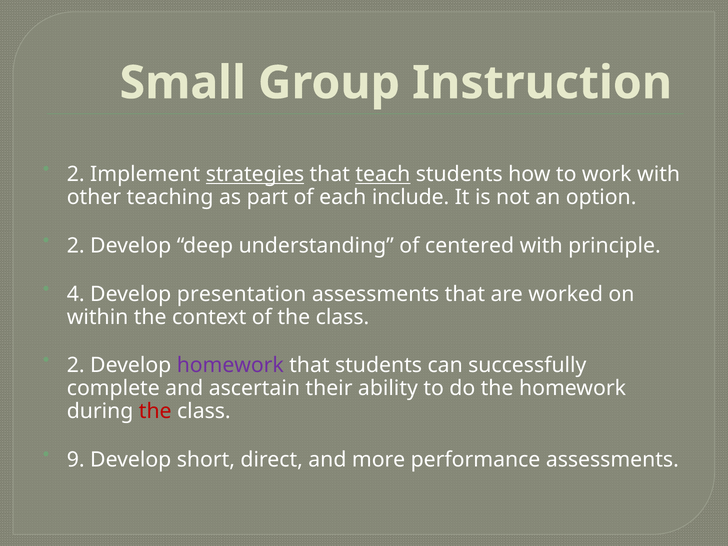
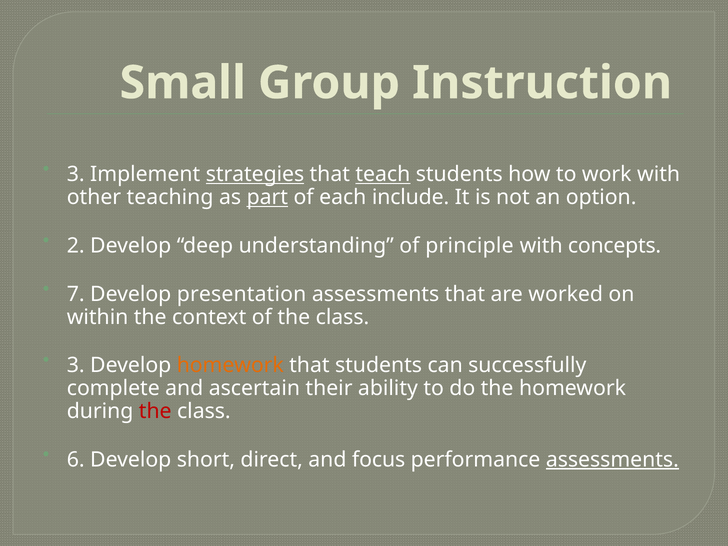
2 at (76, 174): 2 -> 3
part underline: none -> present
centered: centered -> principle
principle: principle -> concepts
4: 4 -> 7
2 at (76, 365): 2 -> 3
homework at (230, 365) colour: purple -> orange
9: 9 -> 6
more: more -> focus
assessments at (612, 460) underline: none -> present
